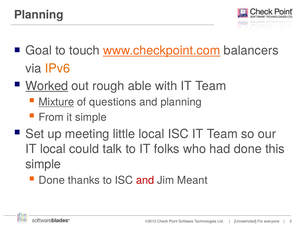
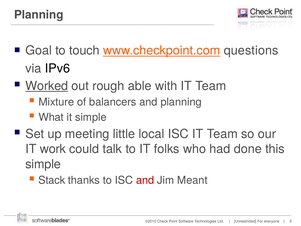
balancers: balancers -> questions
IPv6 colour: orange -> black
Mixture underline: present -> none
questions: questions -> balancers
From: From -> What
IT local: local -> work
Done at (52, 180): Done -> Stack
